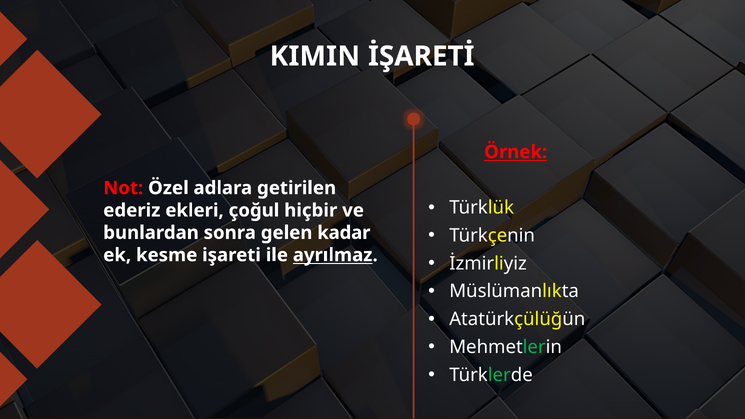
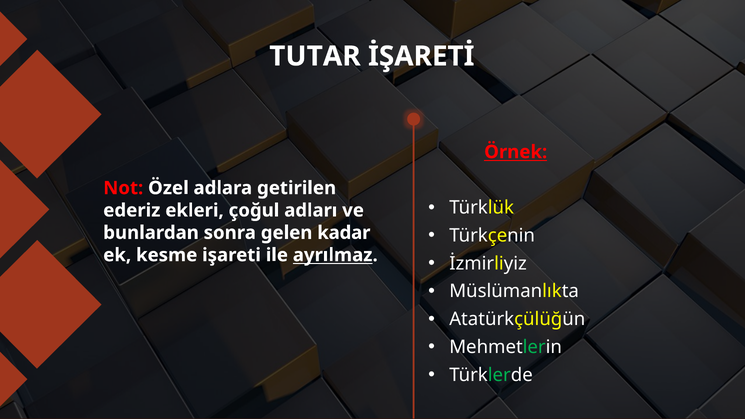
KIMIN: KIMIN -> TUTAR
hiçbir: hiçbir -> adları
